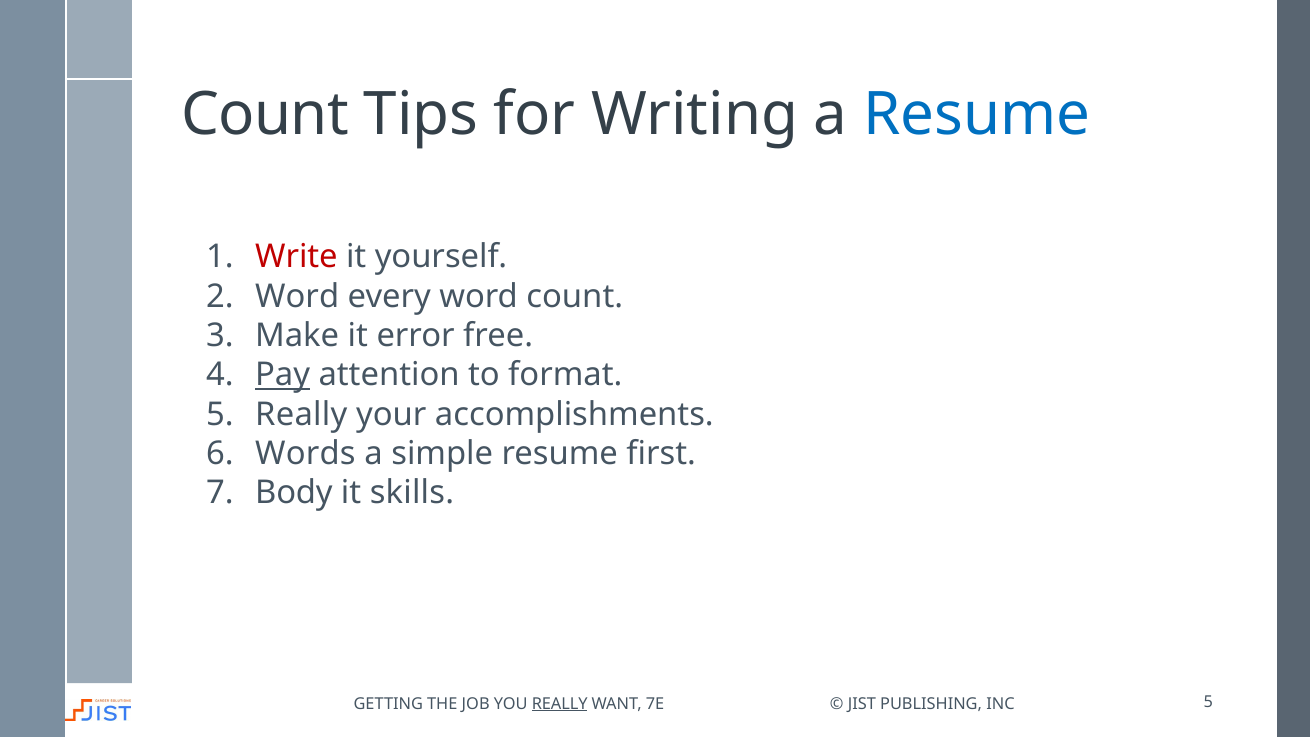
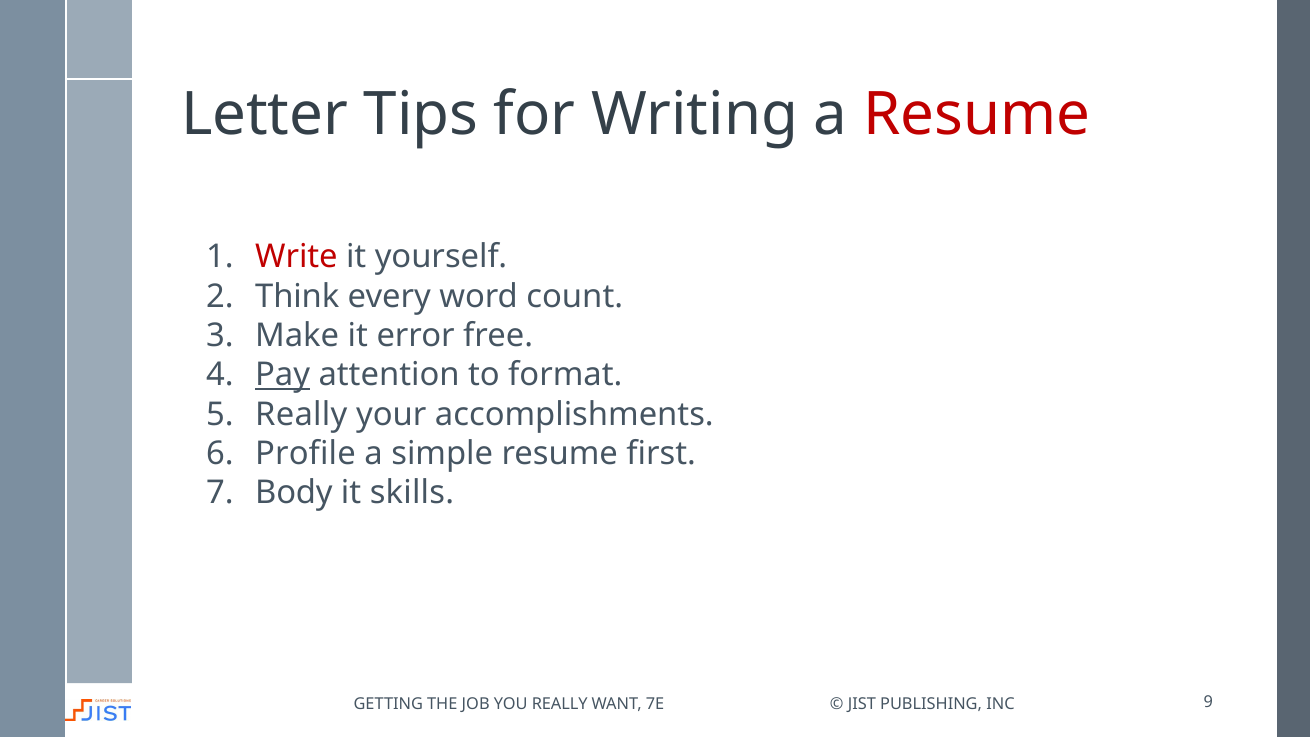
Count at (265, 115): Count -> Letter
Resume at (977, 115) colour: blue -> red
Word at (297, 297): Word -> Think
Words: Words -> Profile
REALLY at (560, 704) underline: present -> none
INC 5: 5 -> 9
